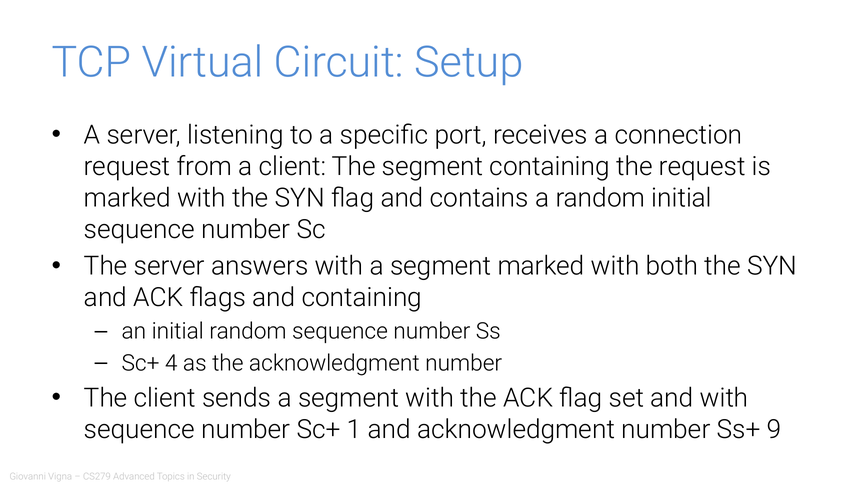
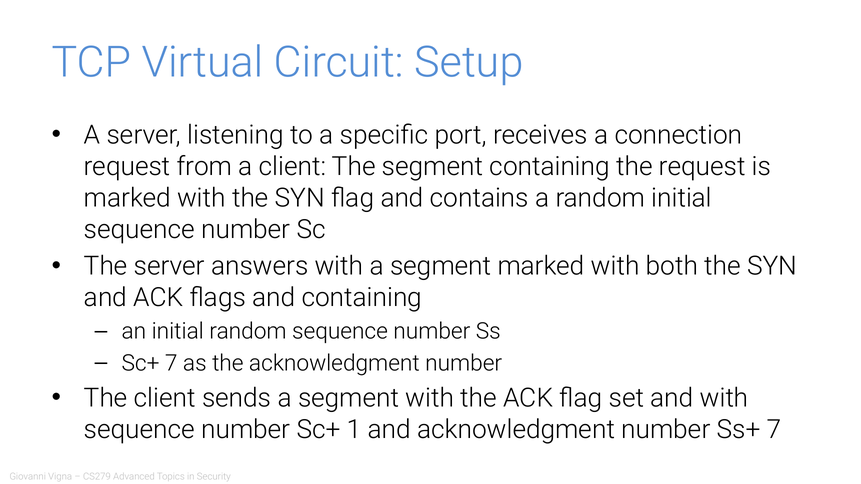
Sc+ 4: 4 -> 7
Ss+ 9: 9 -> 7
